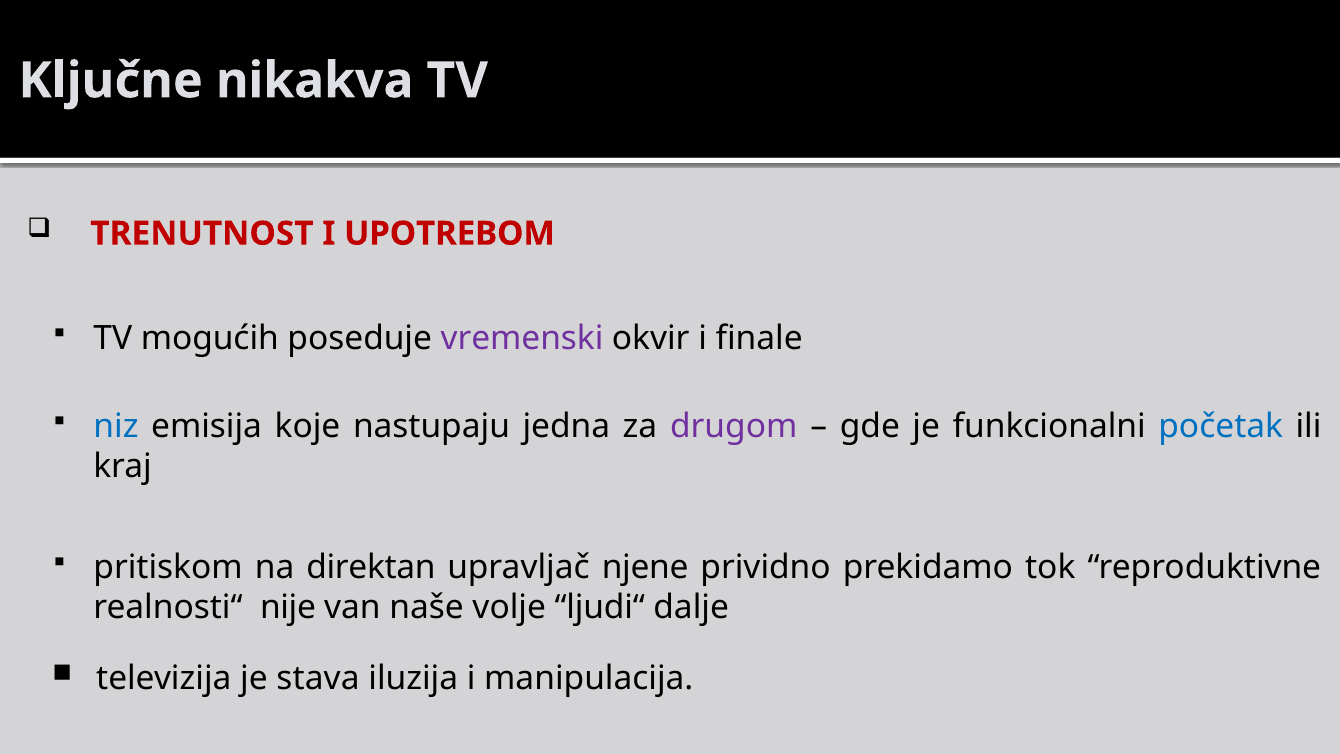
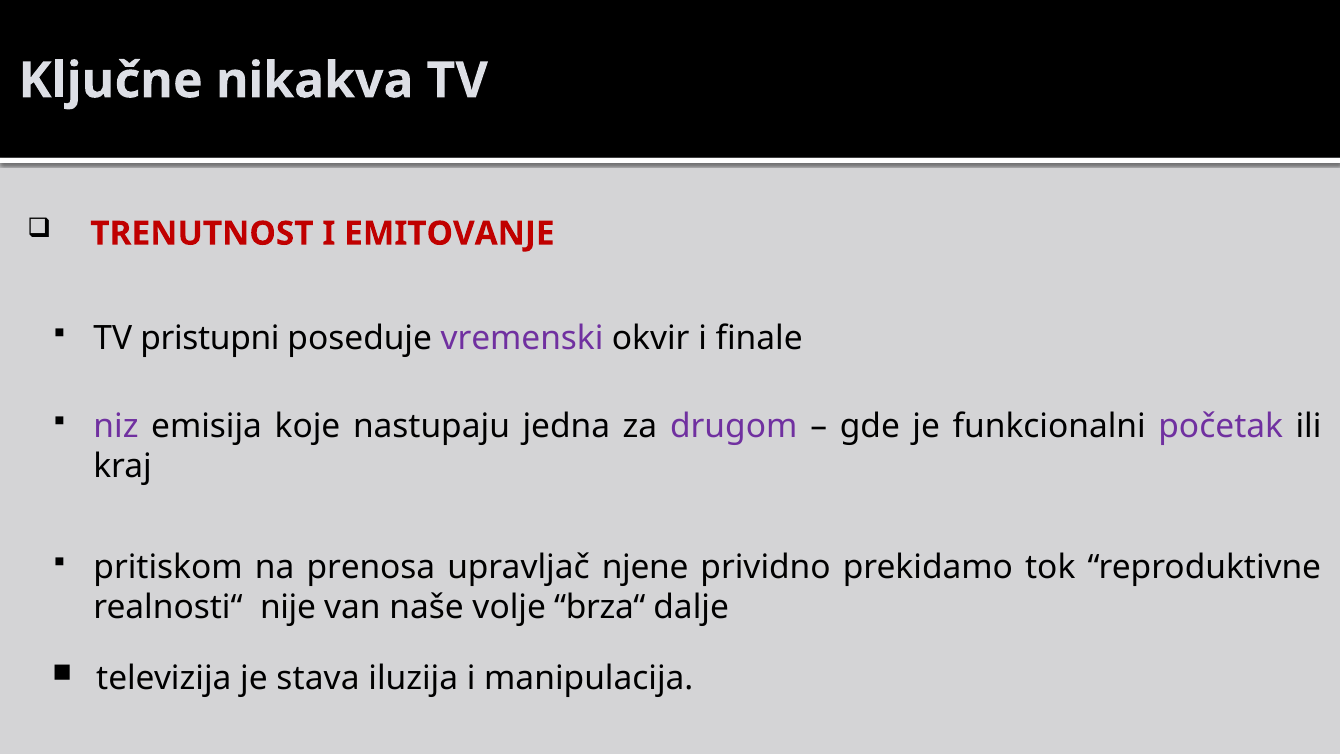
UPOTREBOM: UPOTREBOM -> EMITOVANJE
mogućih: mogućih -> pristupni
niz colour: blue -> purple
početak colour: blue -> purple
direktan: direktan -> prenosa
ljudi“: ljudi“ -> brza“
